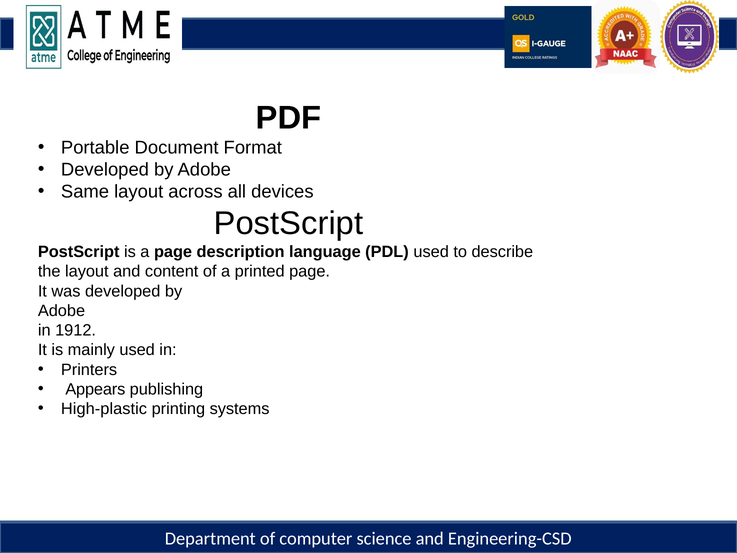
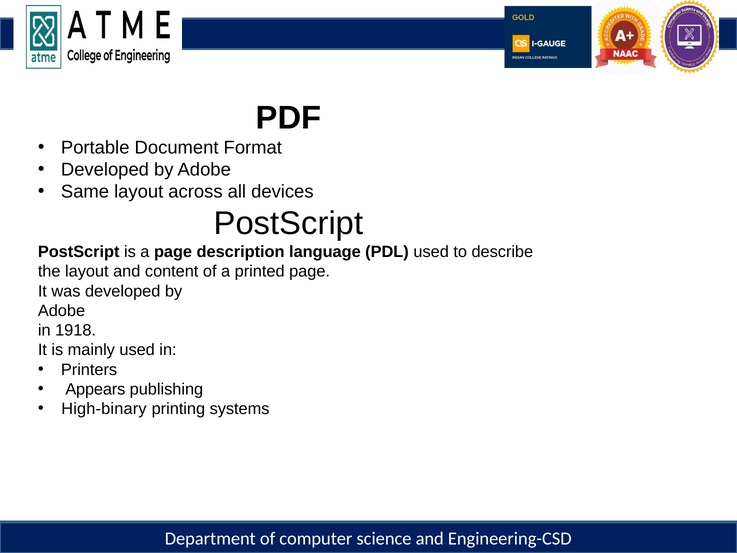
1912: 1912 -> 1918
High-plastic: High-plastic -> High-binary
